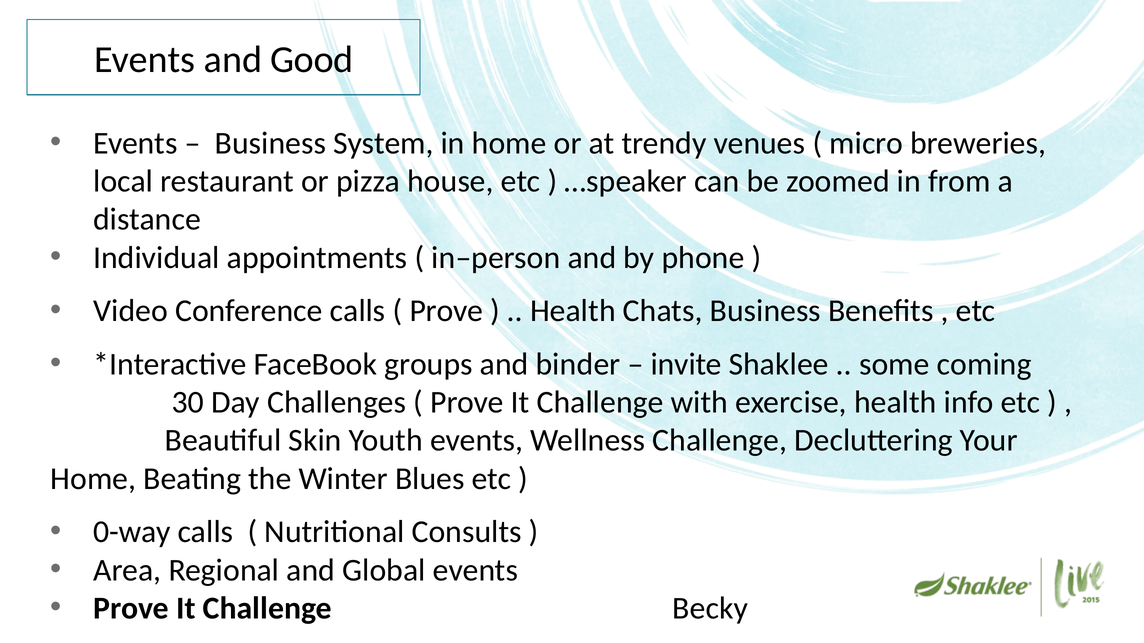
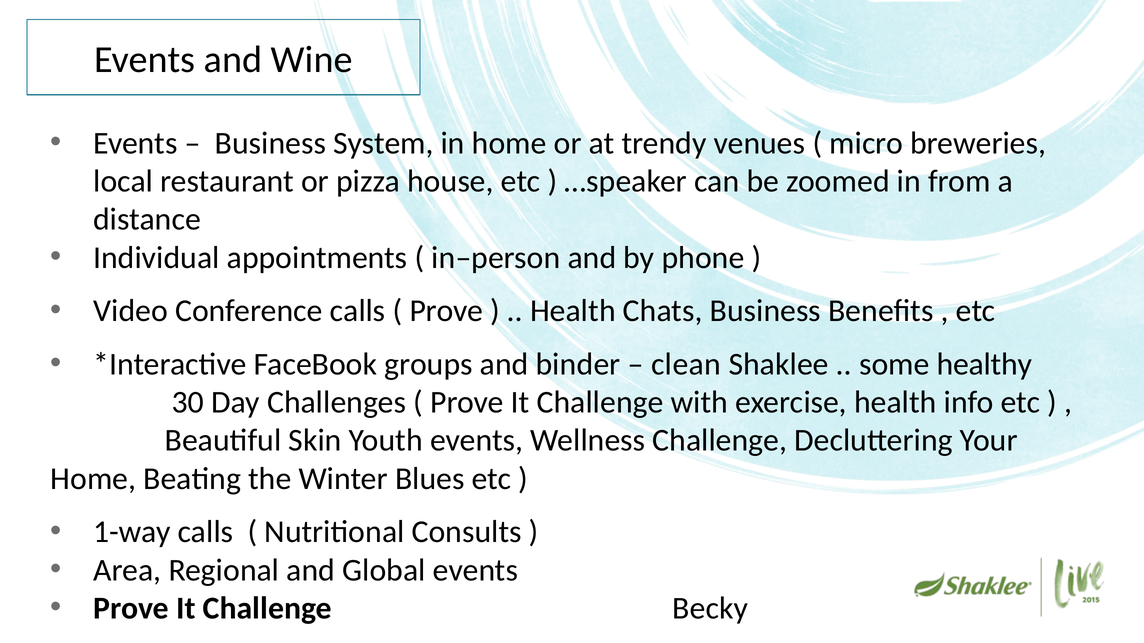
Good: Good -> Wine
invite: invite -> clean
coming: coming -> healthy
0-way: 0-way -> 1-way
